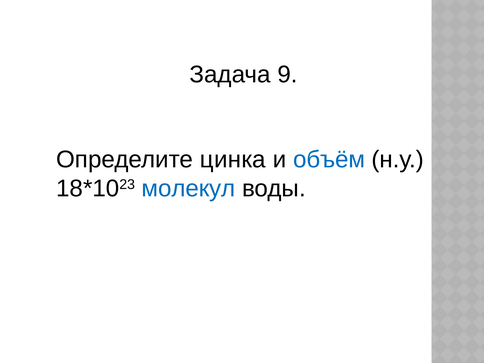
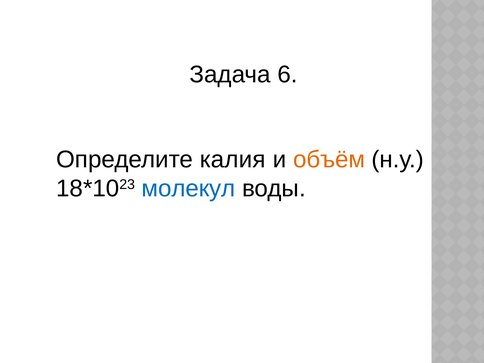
9: 9 -> 6
цинка: цинка -> калия
объём colour: blue -> orange
